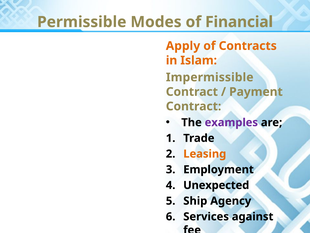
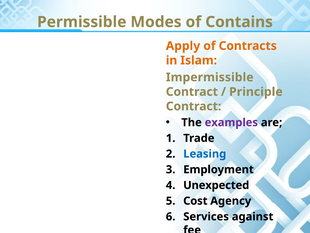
Financial: Financial -> Contains
Payment: Payment -> Principle
Leasing colour: orange -> blue
Ship: Ship -> Cost
